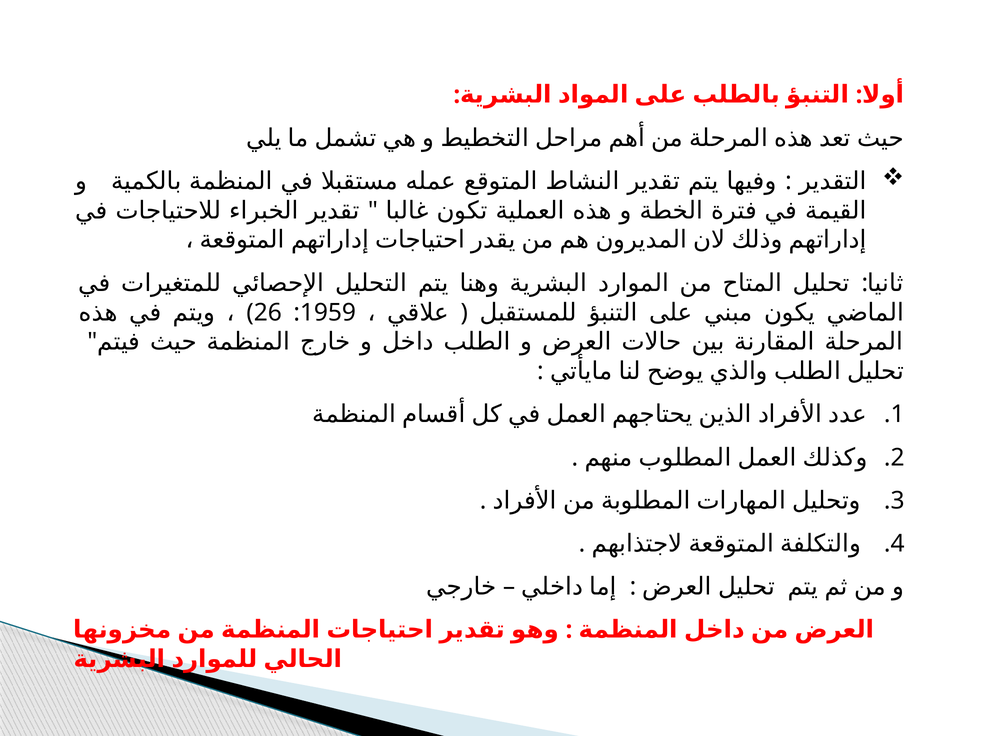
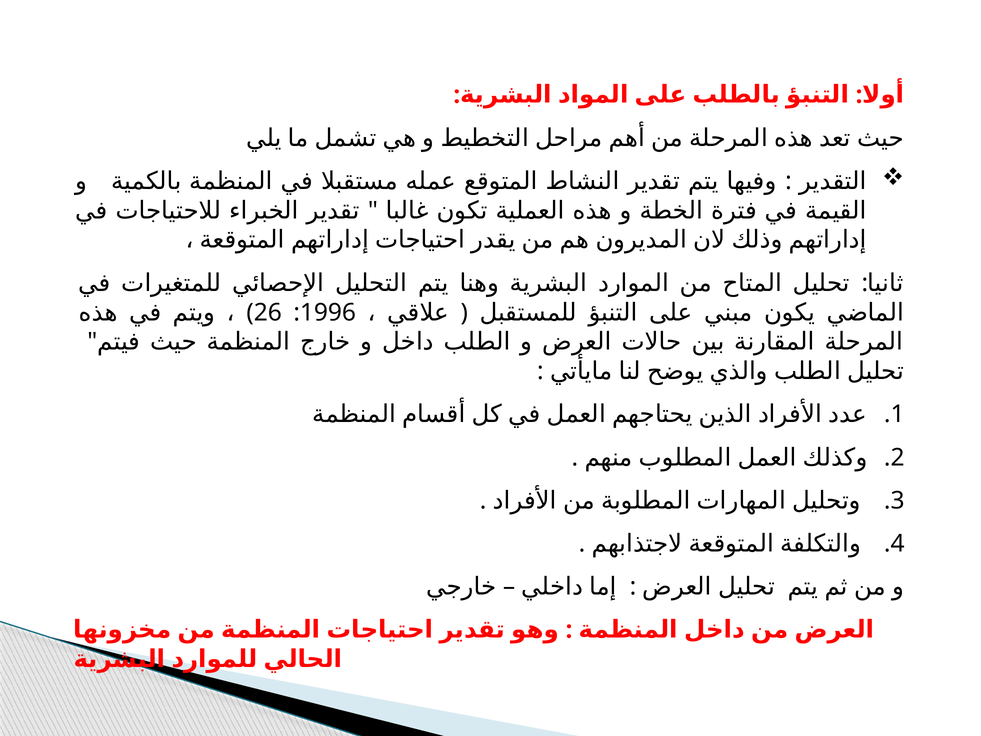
1959: 1959 -> 1996
